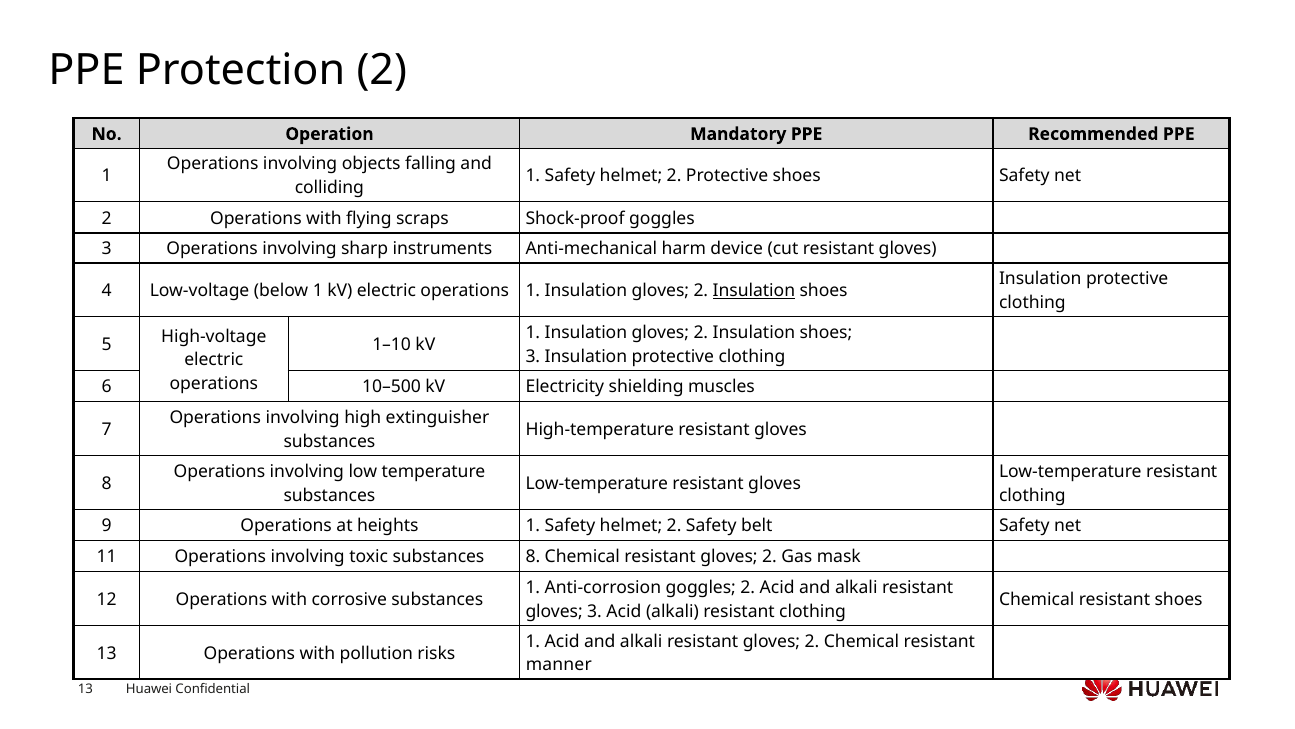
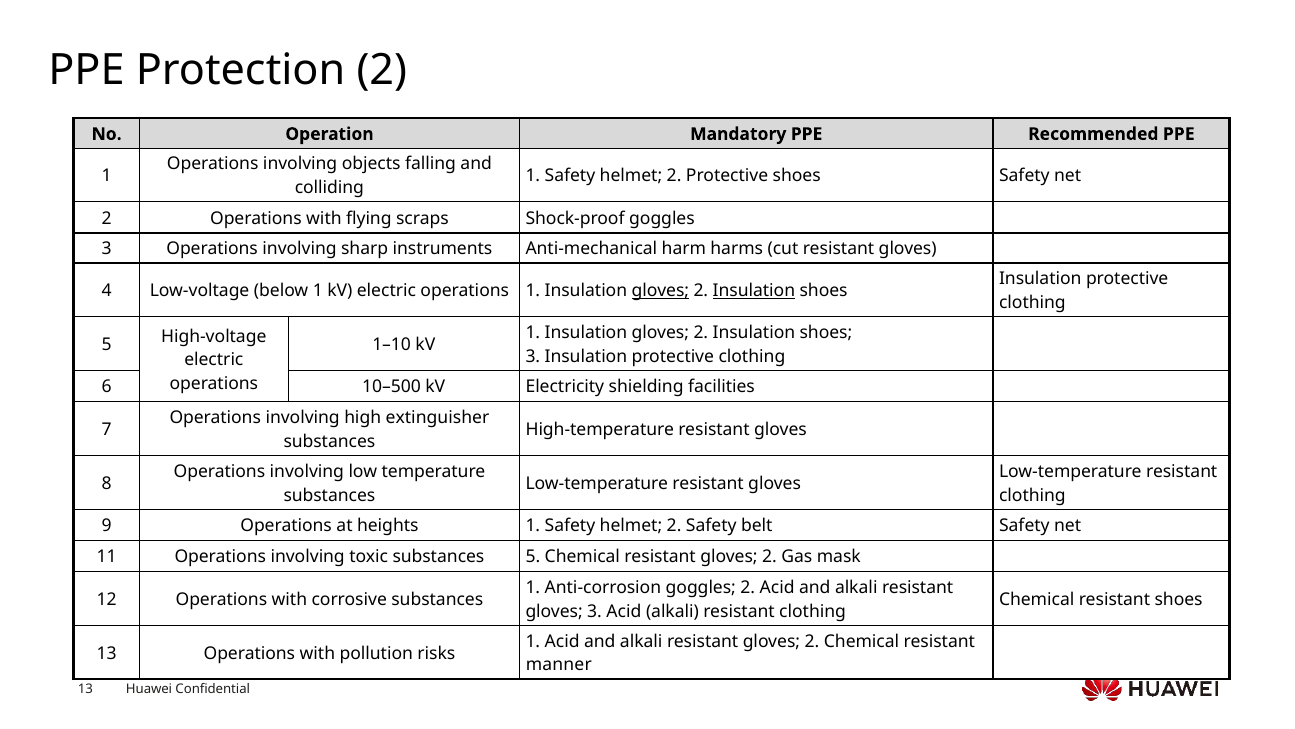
device: device -> harms
gloves at (660, 291) underline: none -> present
muscles: muscles -> facilities
substances 8: 8 -> 5
